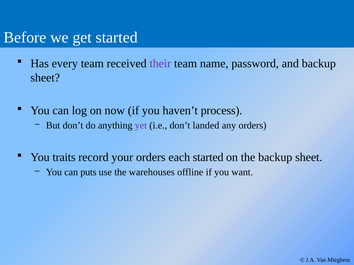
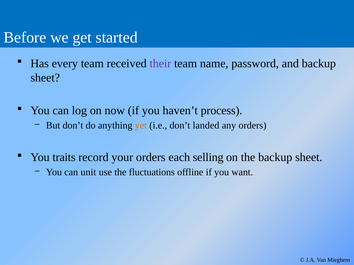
yet colour: purple -> orange
each started: started -> selling
puts: puts -> unit
warehouses: warehouses -> fluctuations
